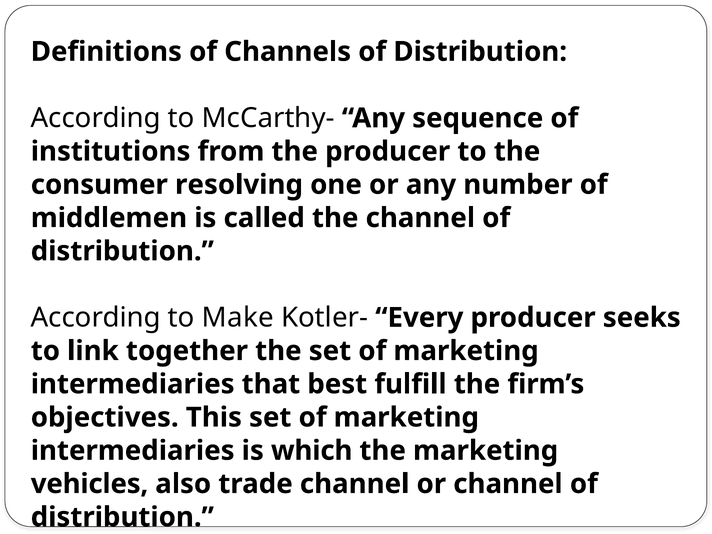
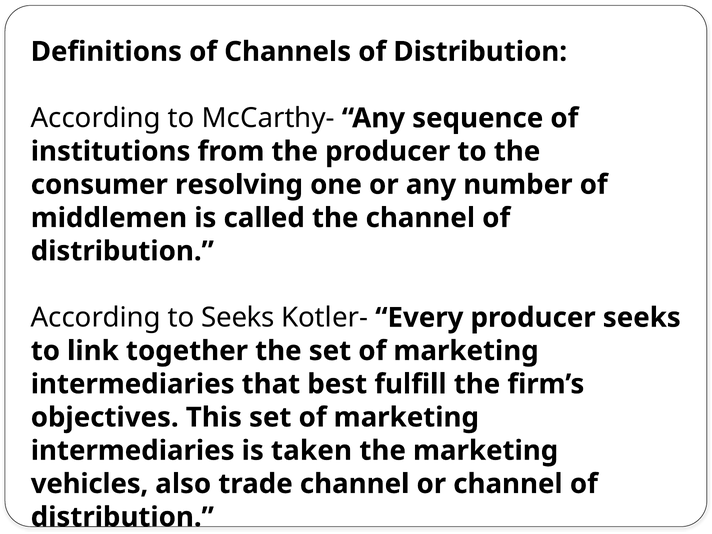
to Make: Make -> Seeks
which: which -> taken
